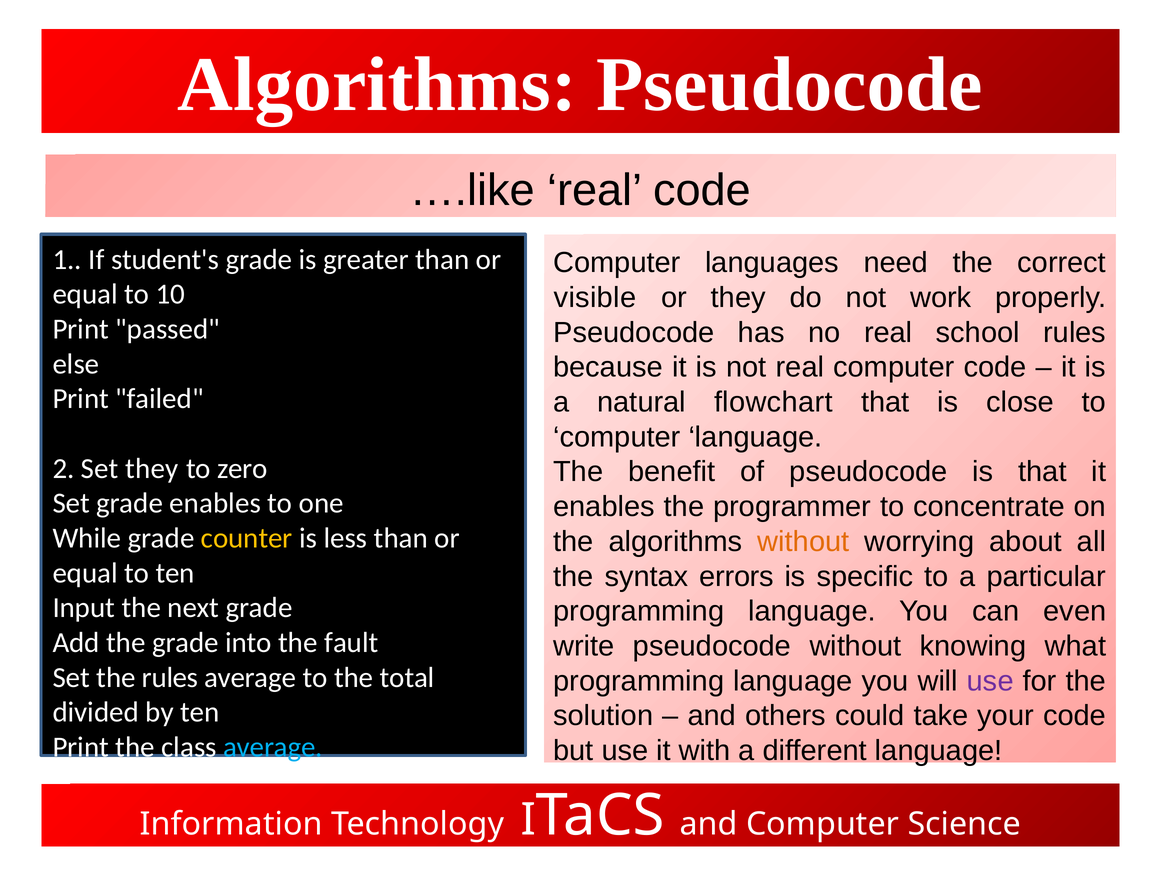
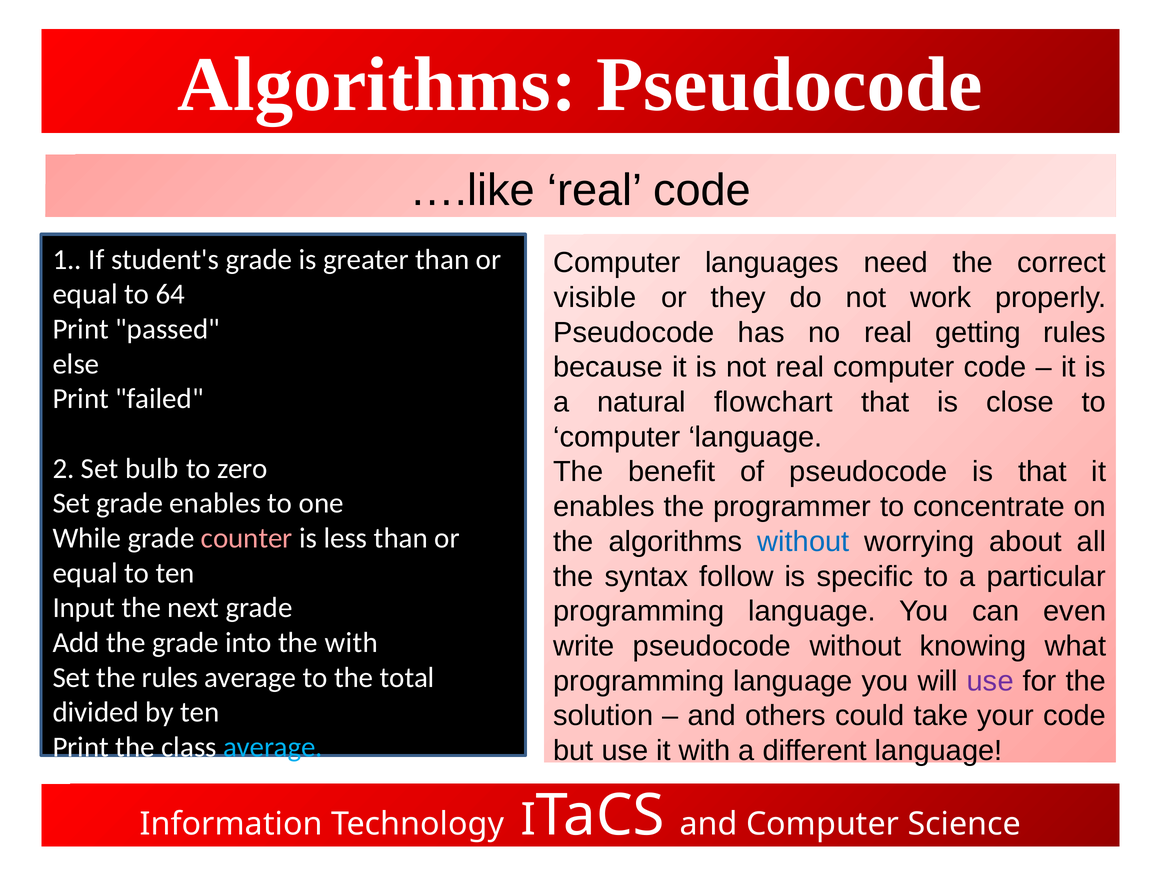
10: 10 -> 64
school: school -> getting
Set they: they -> bulb
counter colour: yellow -> pink
without at (803, 541) colour: orange -> blue
errors: errors -> follow
the fault: fault -> with
